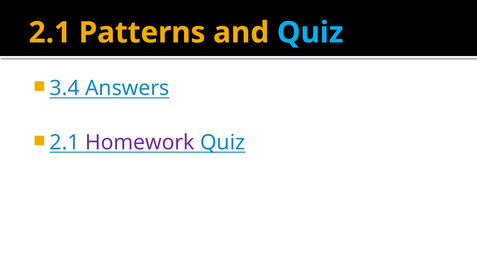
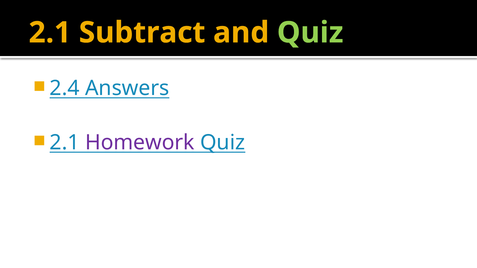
Patterns: Patterns -> Subtract
Quiz at (310, 33) colour: light blue -> light green
3.4: 3.4 -> 2.4
